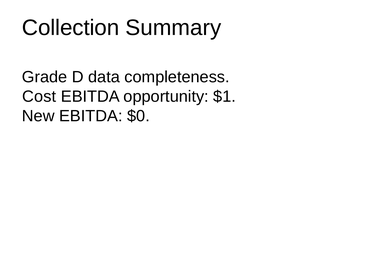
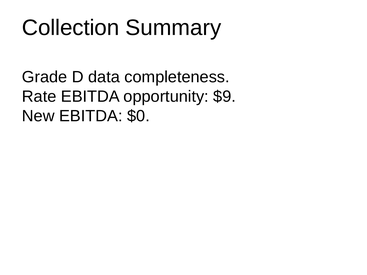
Cost: Cost -> Rate
$1: $1 -> $9
